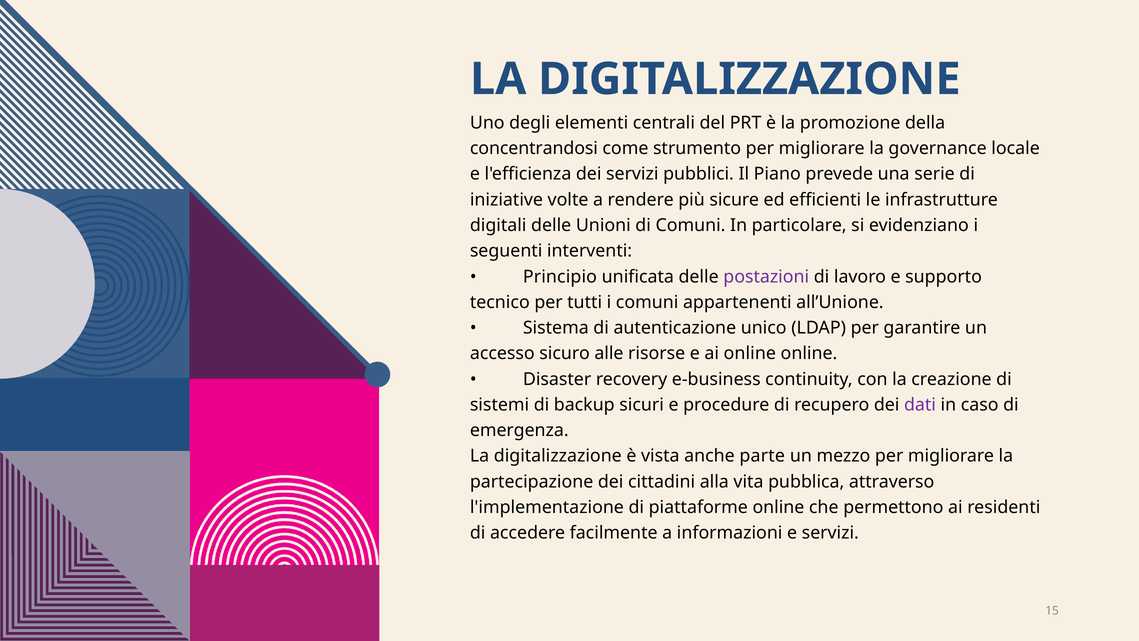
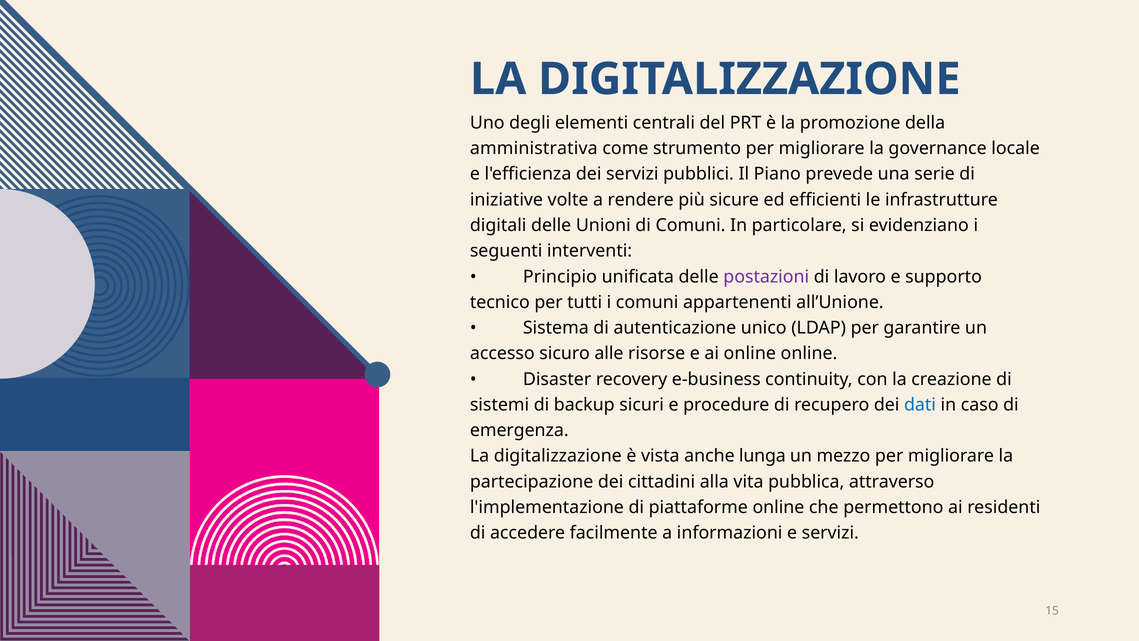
concentrandosi: concentrandosi -> amministrativa
dati colour: purple -> blue
parte: parte -> lunga
